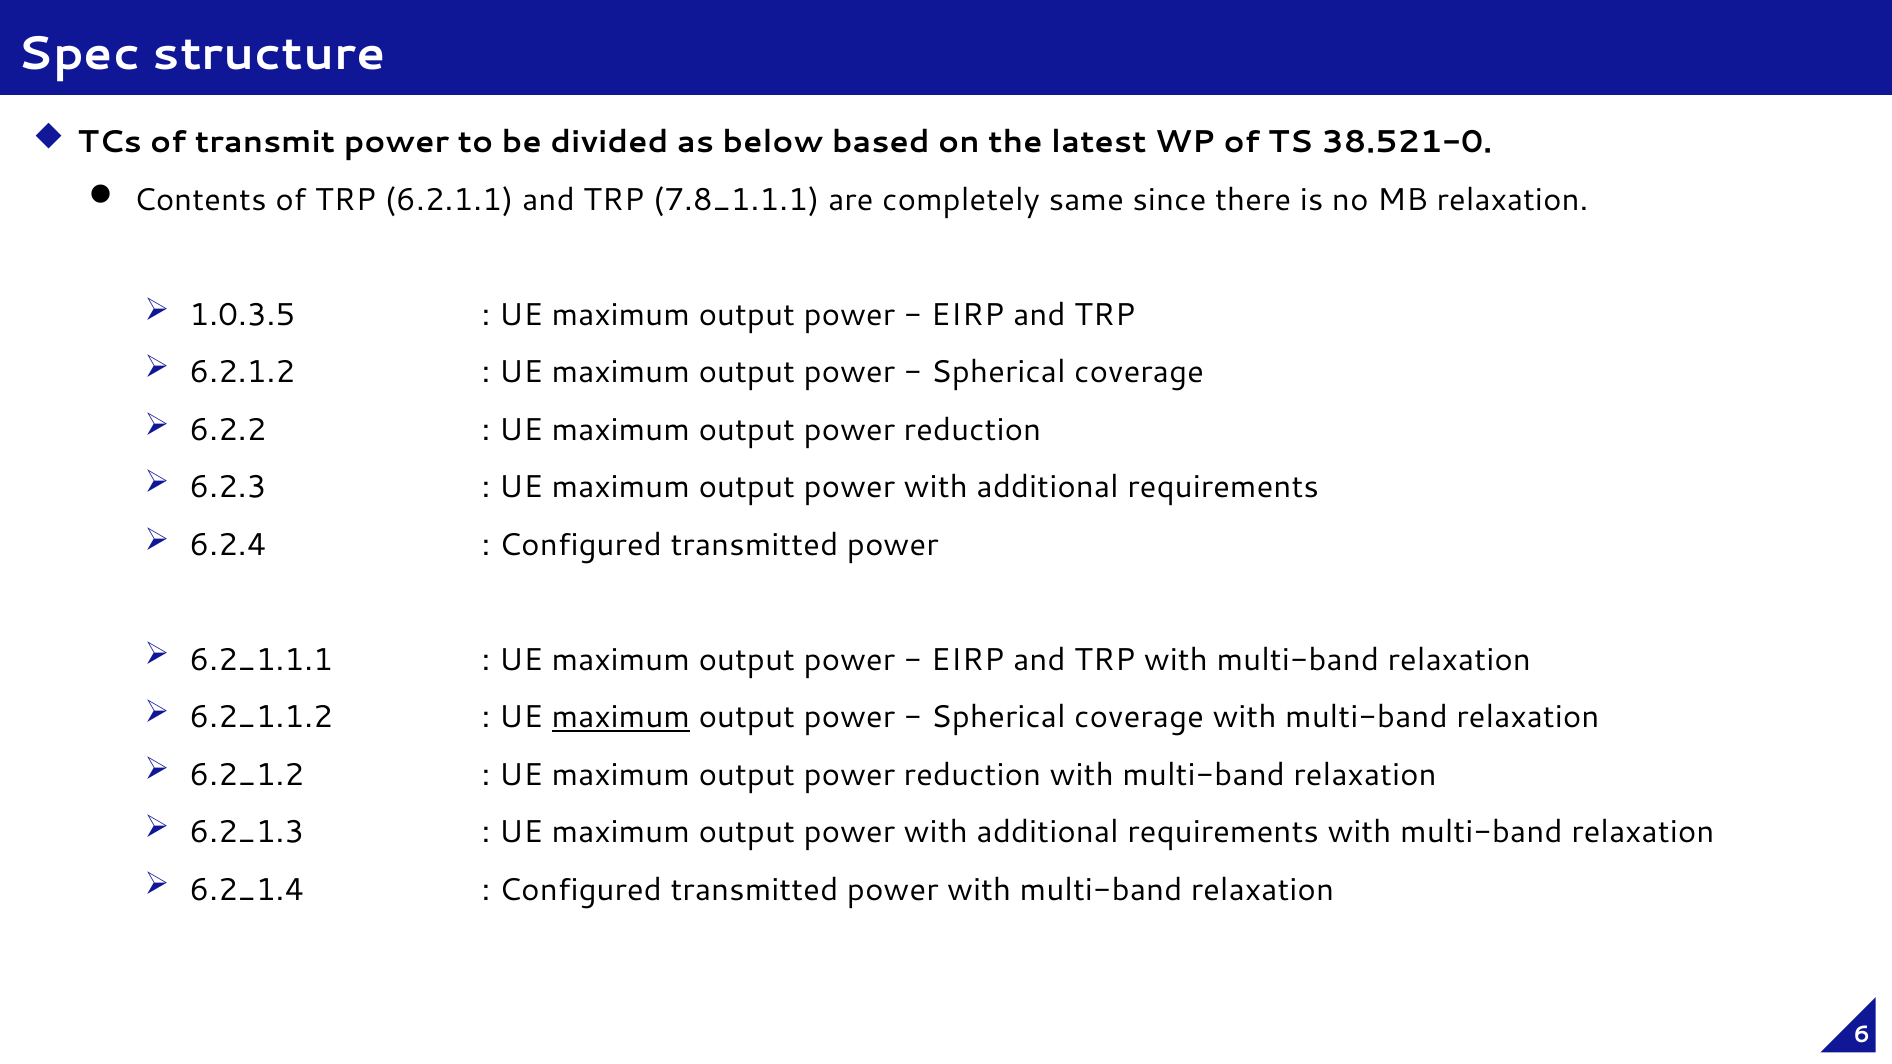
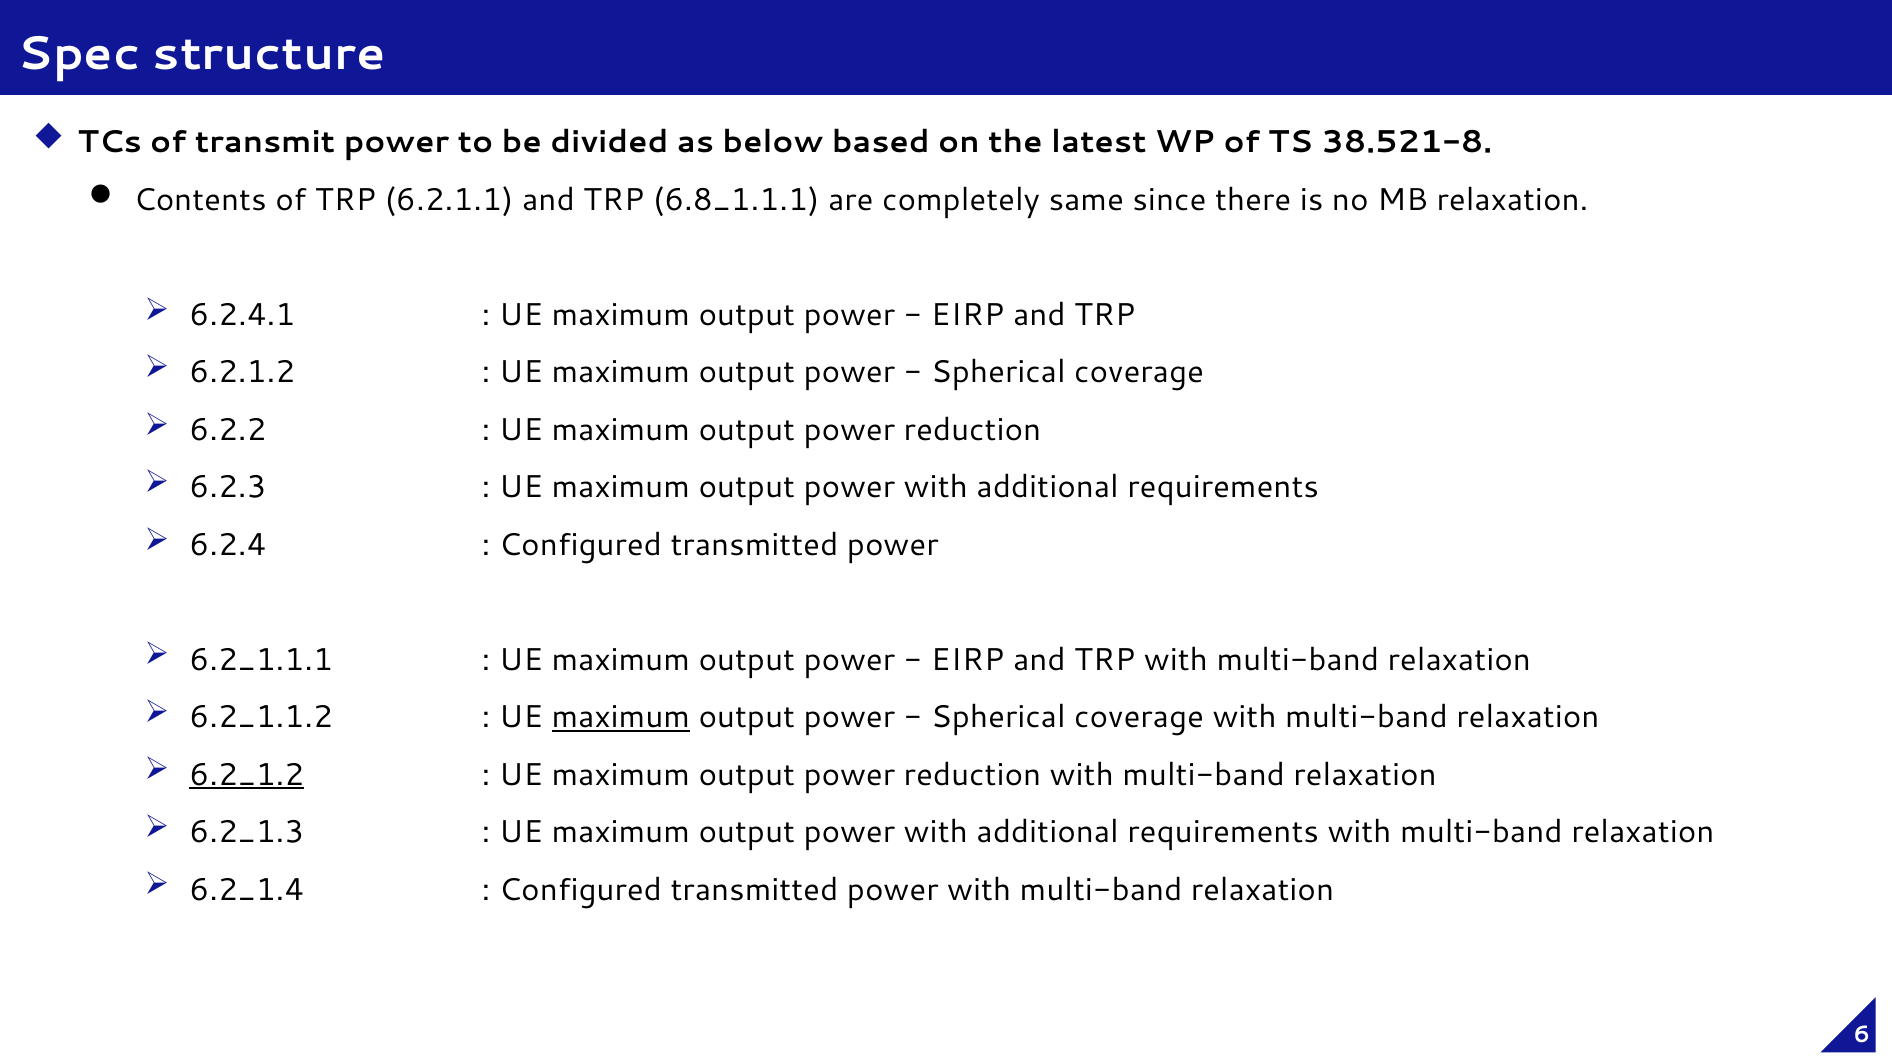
38.521-0: 38.521-0 -> 38.521-8
7.8_1.1.1: 7.8_1.1.1 -> 6.8_1.1.1
1.0.3.5: 1.0.3.5 -> 6.2.4.1
6.2_1.2 underline: none -> present
